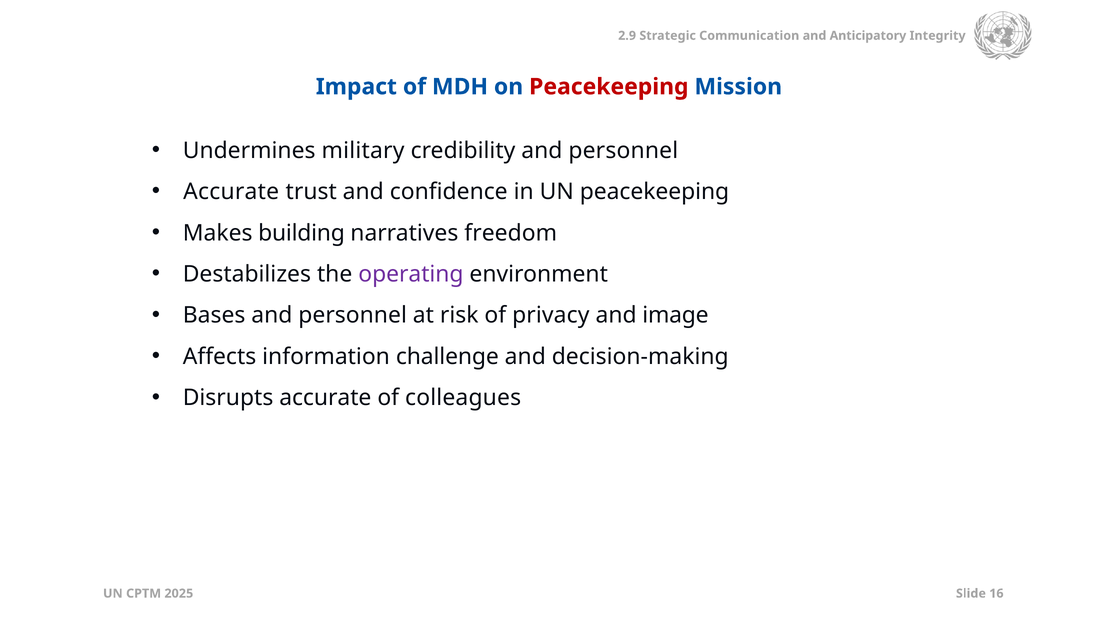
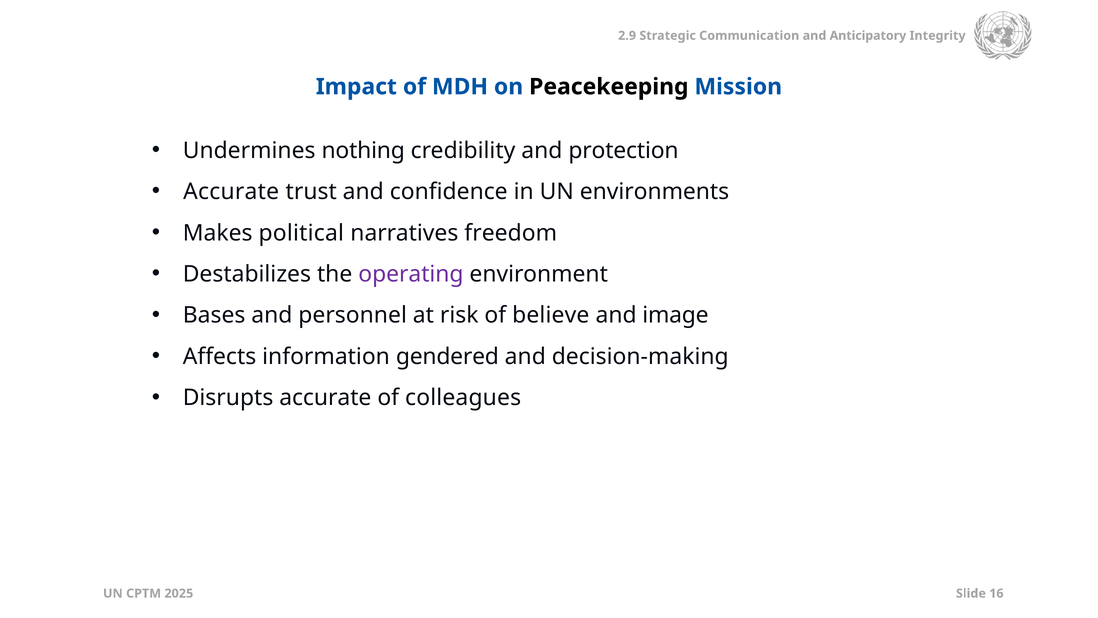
Peacekeeping at (609, 87) colour: red -> black
military: military -> nothing
credibility and personnel: personnel -> protection
UN peacekeeping: peacekeeping -> environments
building: building -> political
privacy: privacy -> believe
challenge: challenge -> gendered
